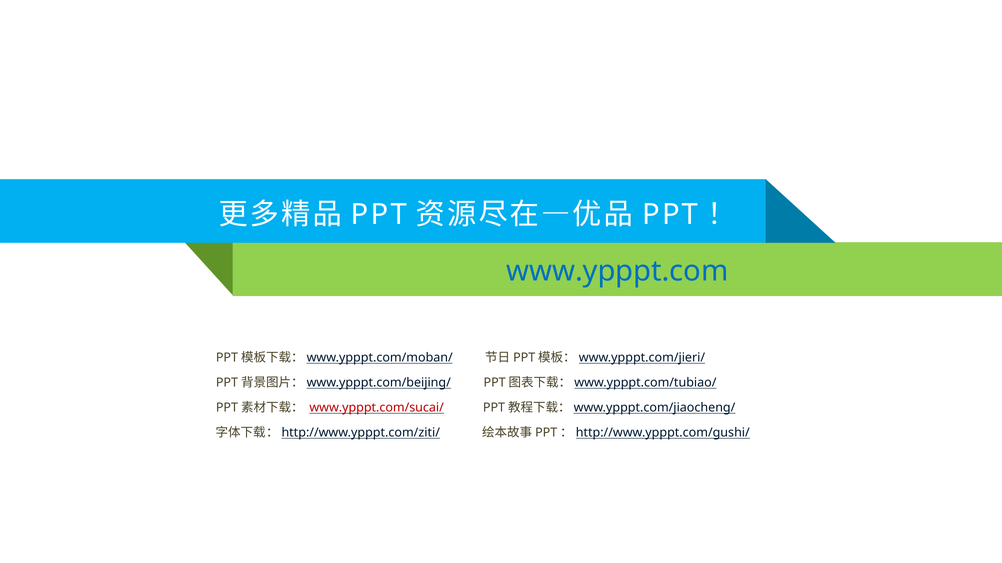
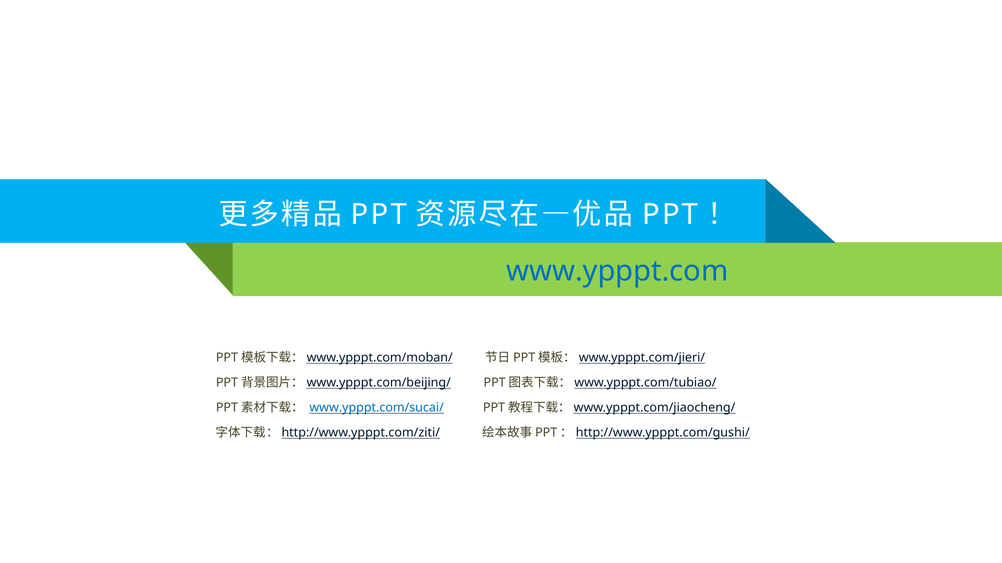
www.ypppt.com/sucai/ colour: red -> blue
